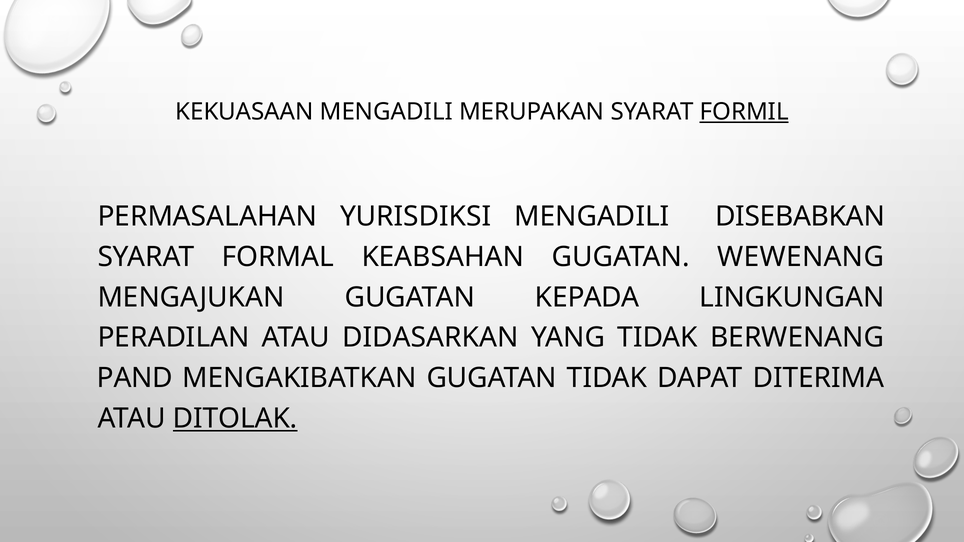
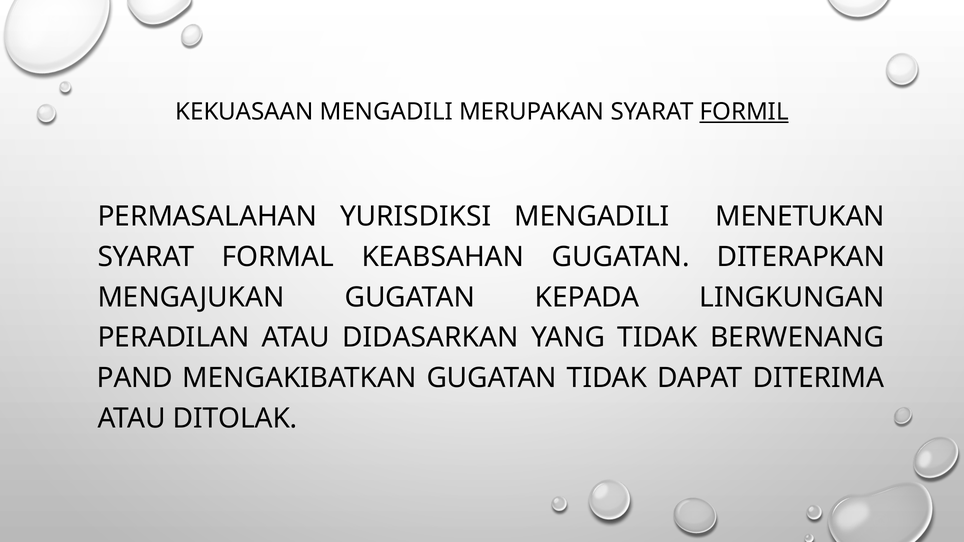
DISEBABKAN: DISEBABKAN -> MENETUKAN
WEWENANG: WEWENANG -> DITERAPKAN
DITOLAK underline: present -> none
